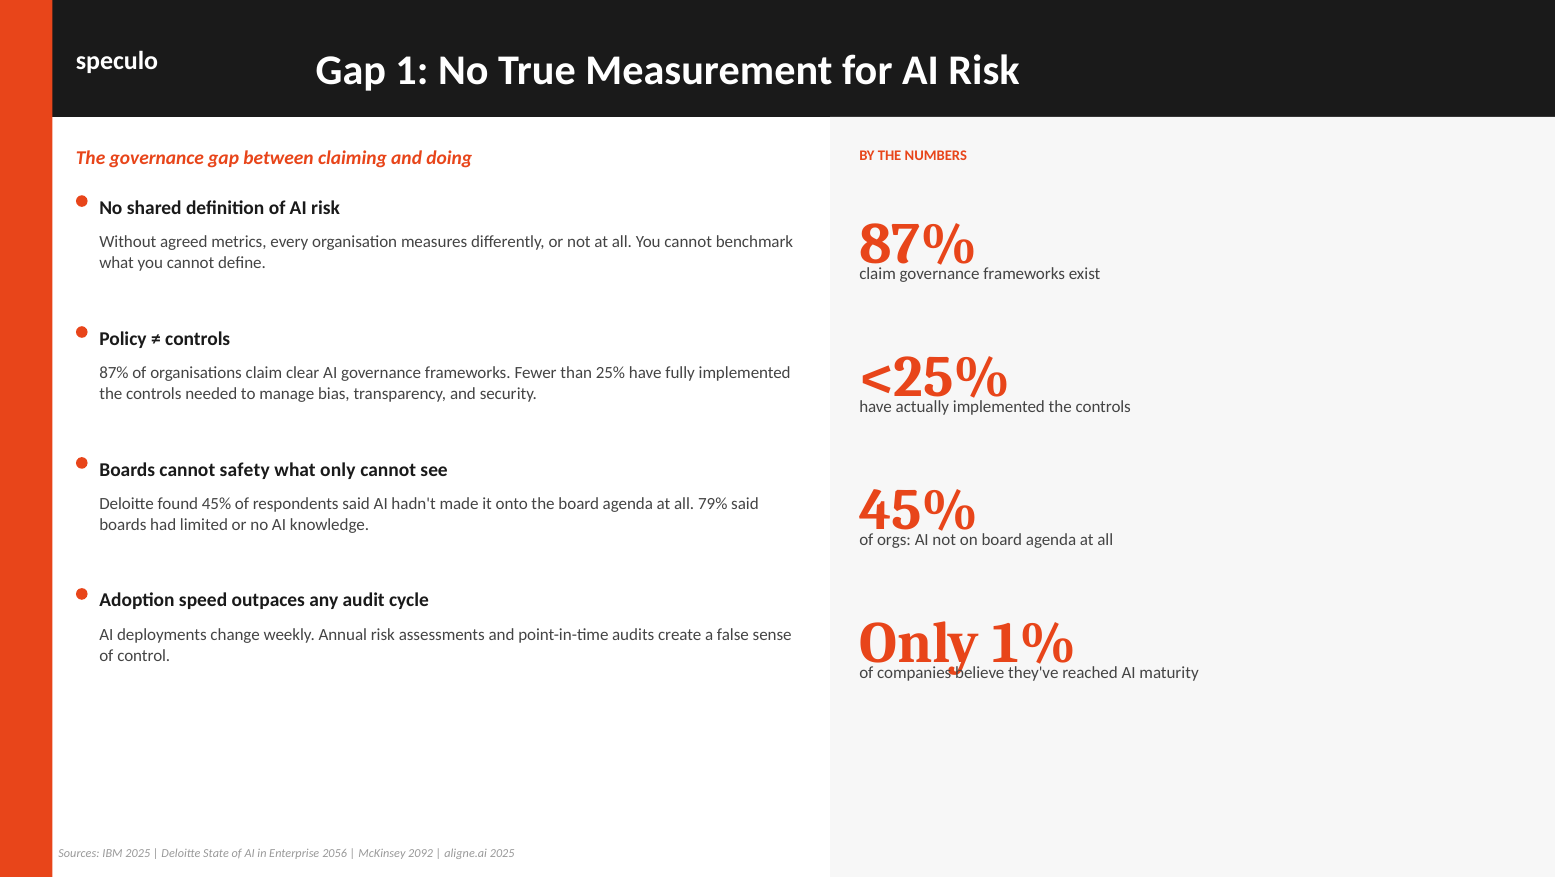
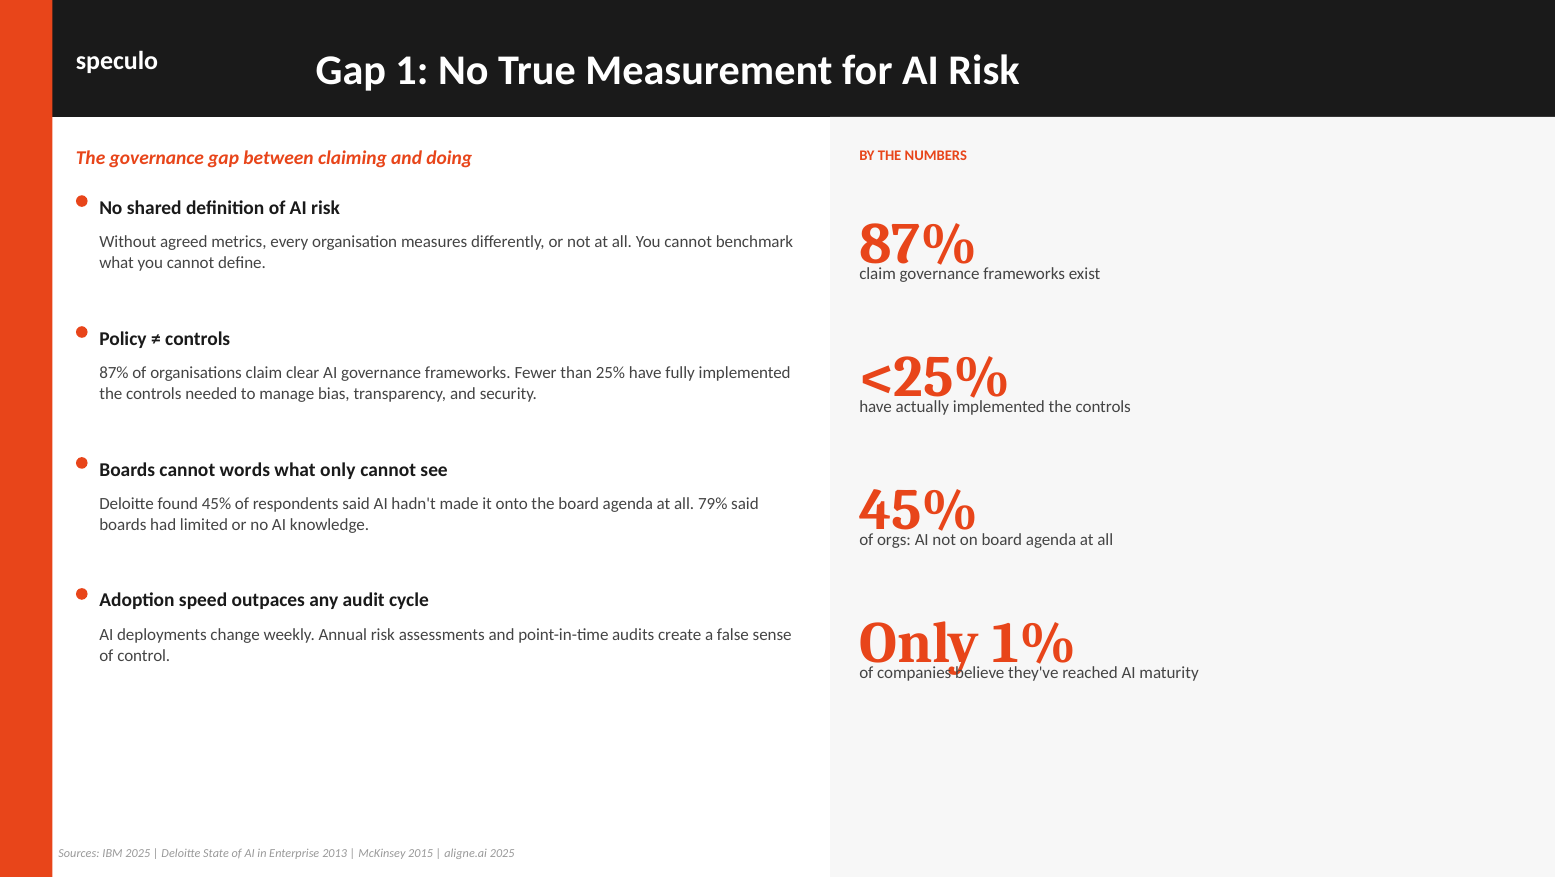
safety: safety -> words
2056: 2056 -> 2013
2092: 2092 -> 2015
